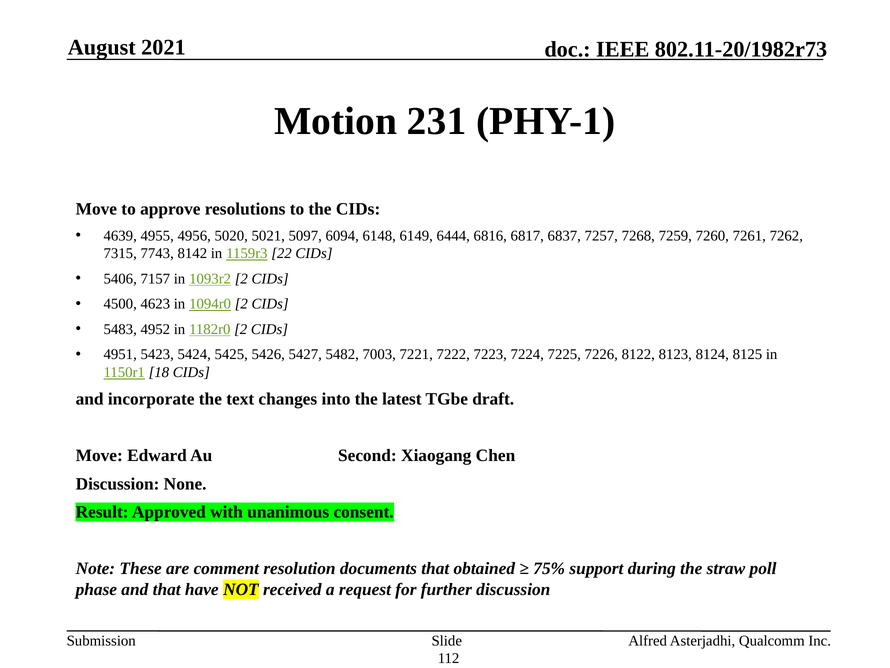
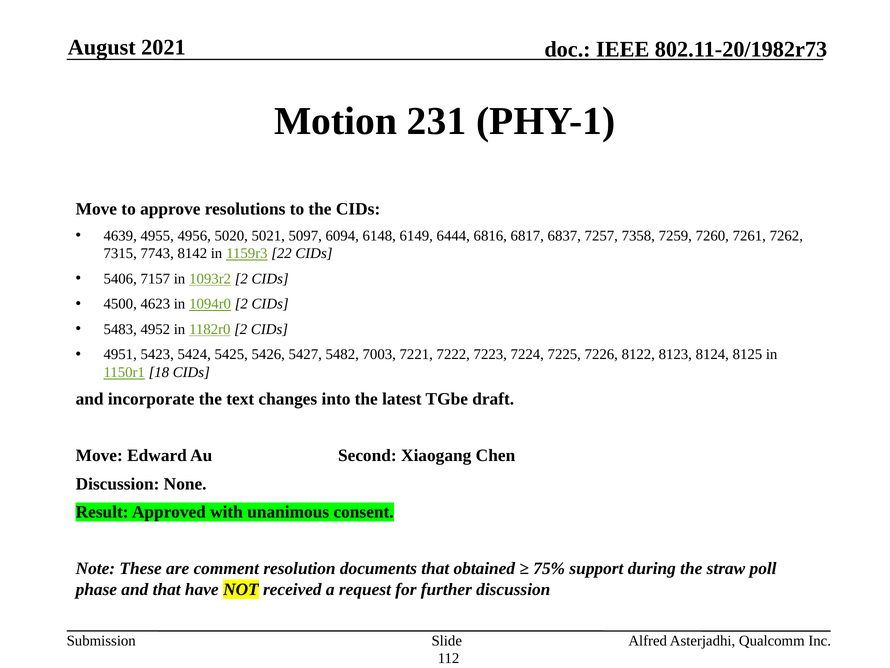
7268: 7268 -> 7358
